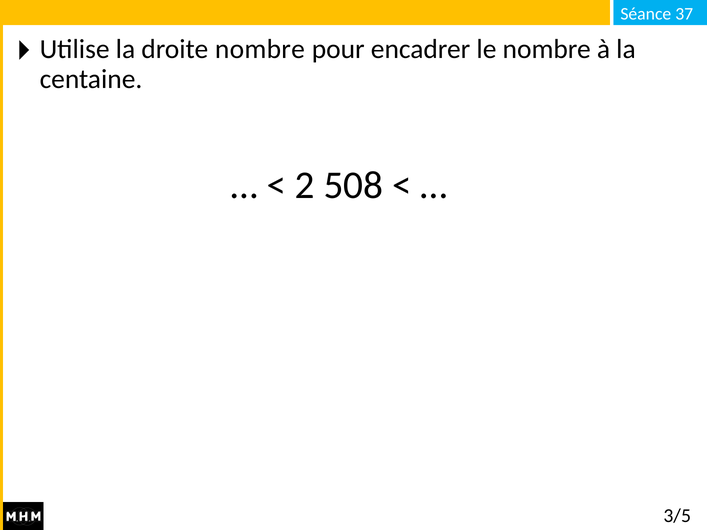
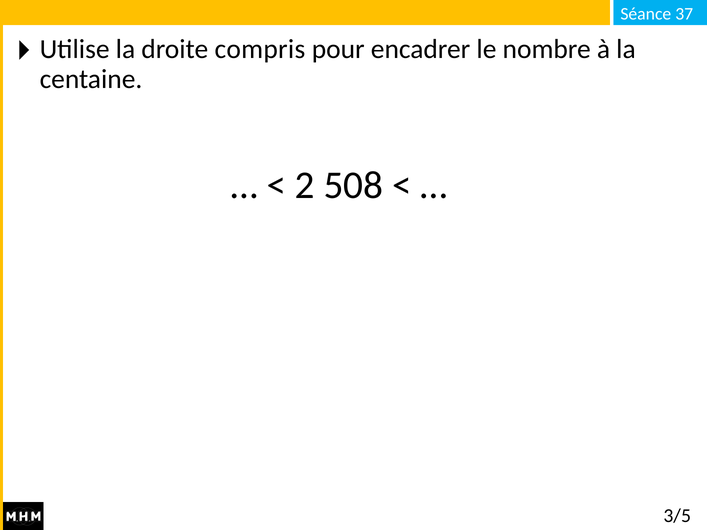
droite nombre: nombre -> compris
